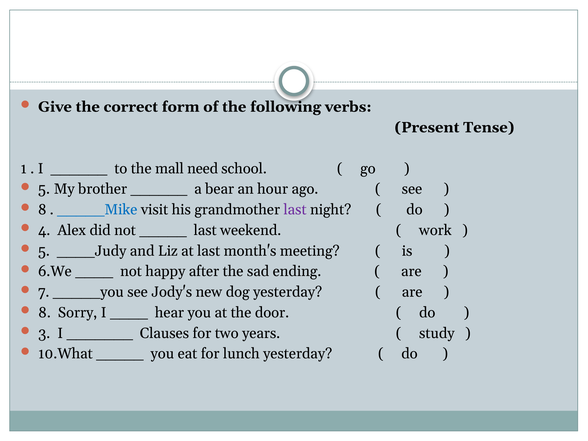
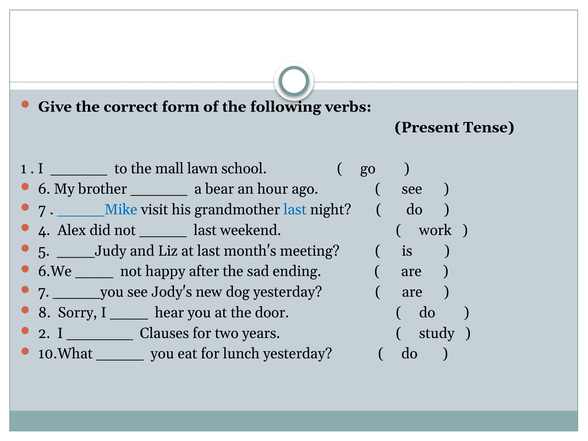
need: need -> lawn
5 at (44, 189): 5 -> 6
8 at (42, 210): 8 -> 7
last at (295, 210) colour: purple -> blue
3: 3 -> 2
